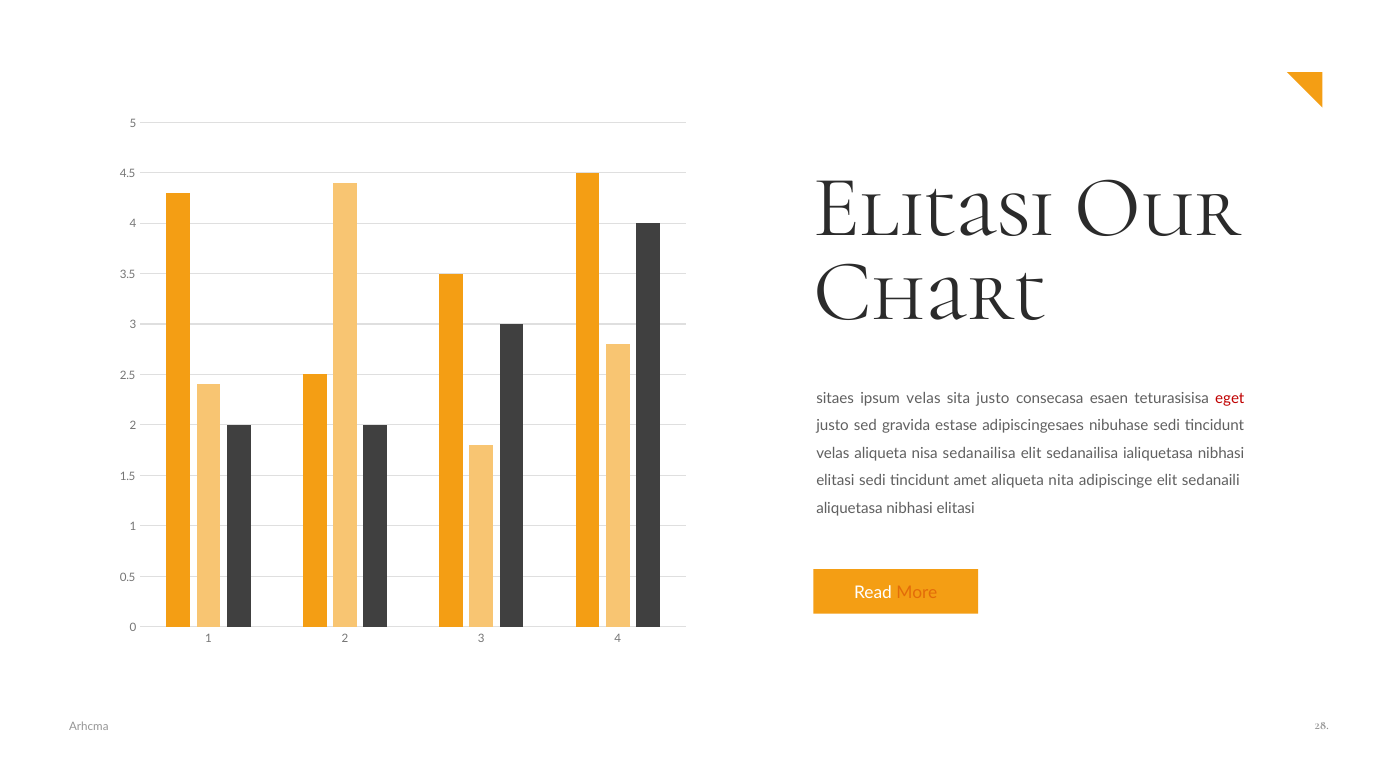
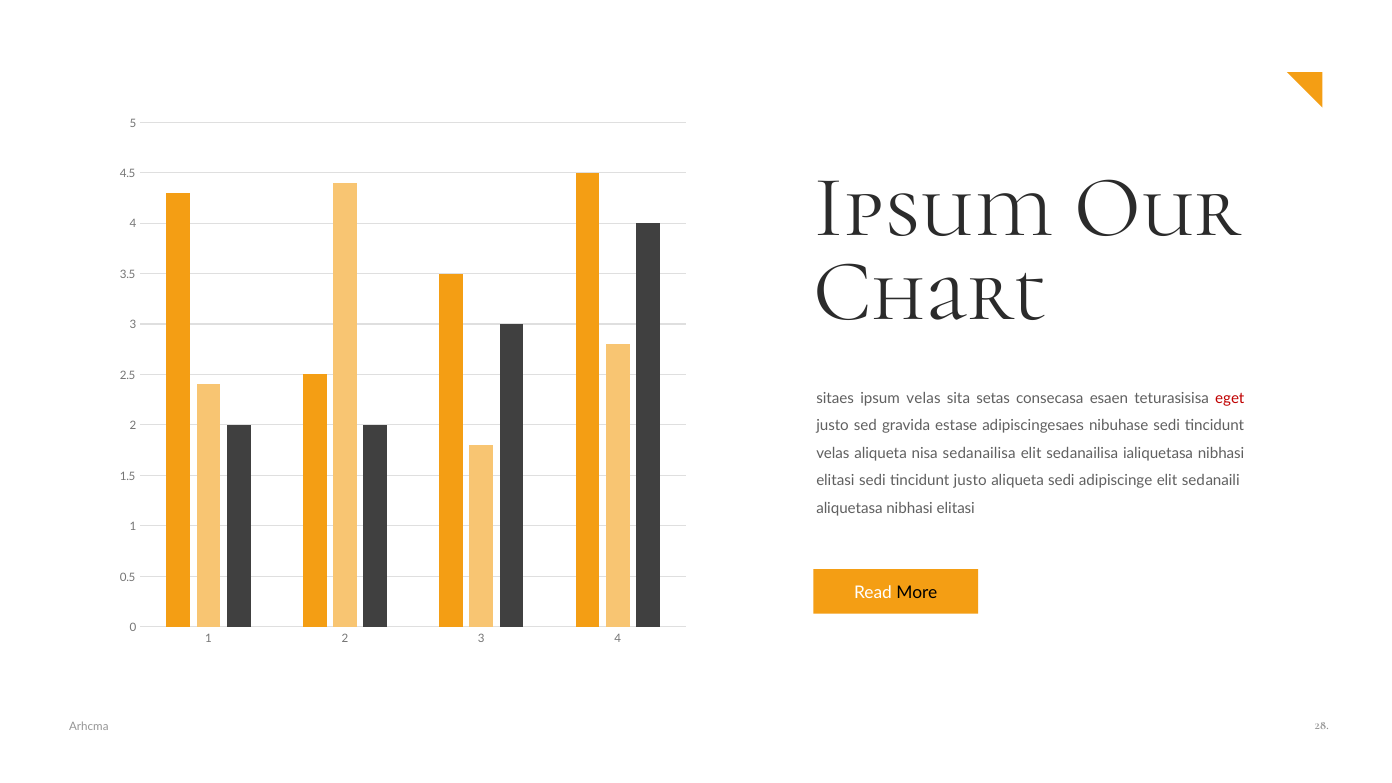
Elitasi at (934, 207): Elitasi -> Ipsum
sita justo: justo -> setas
tincidunt amet: amet -> justo
aliqueta nita: nita -> sedi
More colour: orange -> black
